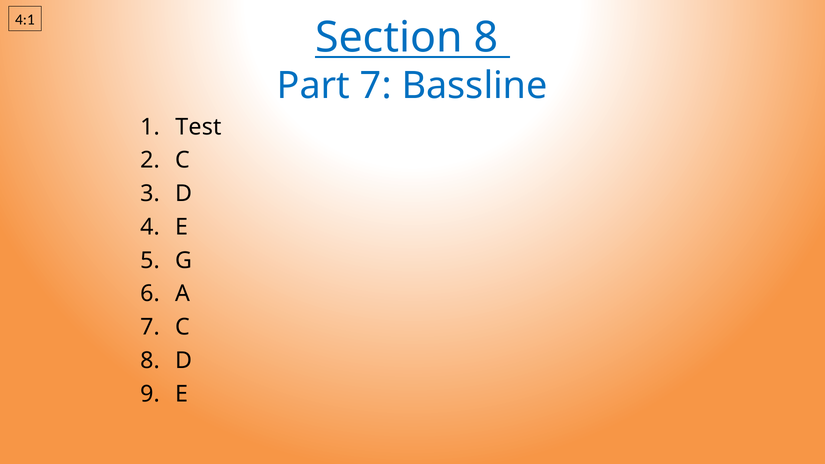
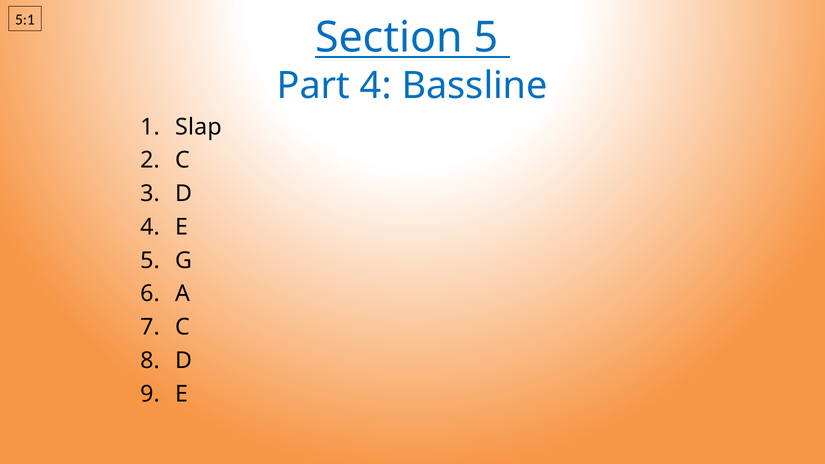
4:1: 4:1 -> 5:1
Section 8: 8 -> 5
Part 7: 7 -> 4
Test: Test -> Slap
